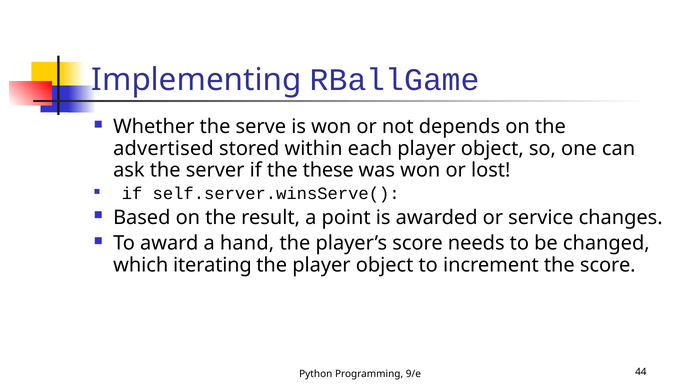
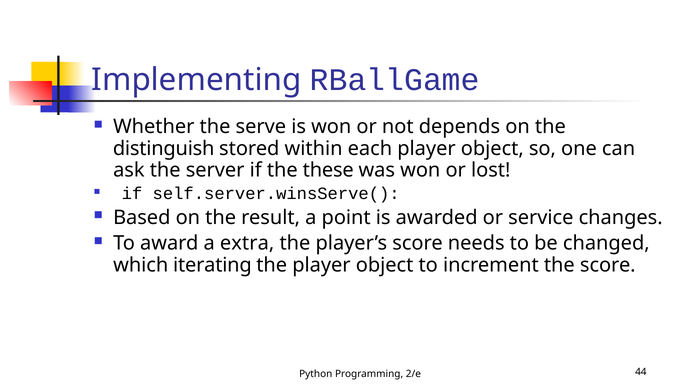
advertised: advertised -> distinguish
hand: hand -> extra
9/e: 9/e -> 2/e
